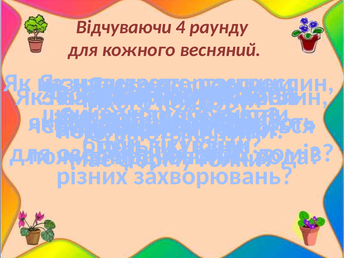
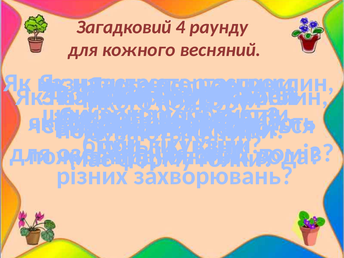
Відчуваючи: Відчуваючи -> Загадковий
